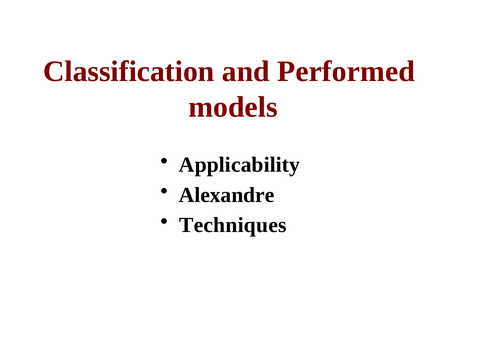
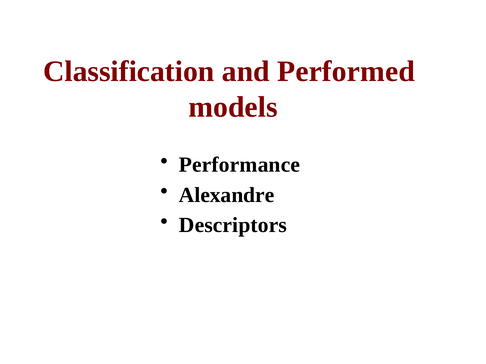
Applicability: Applicability -> Performance
Techniques: Techniques -> Descriptors
